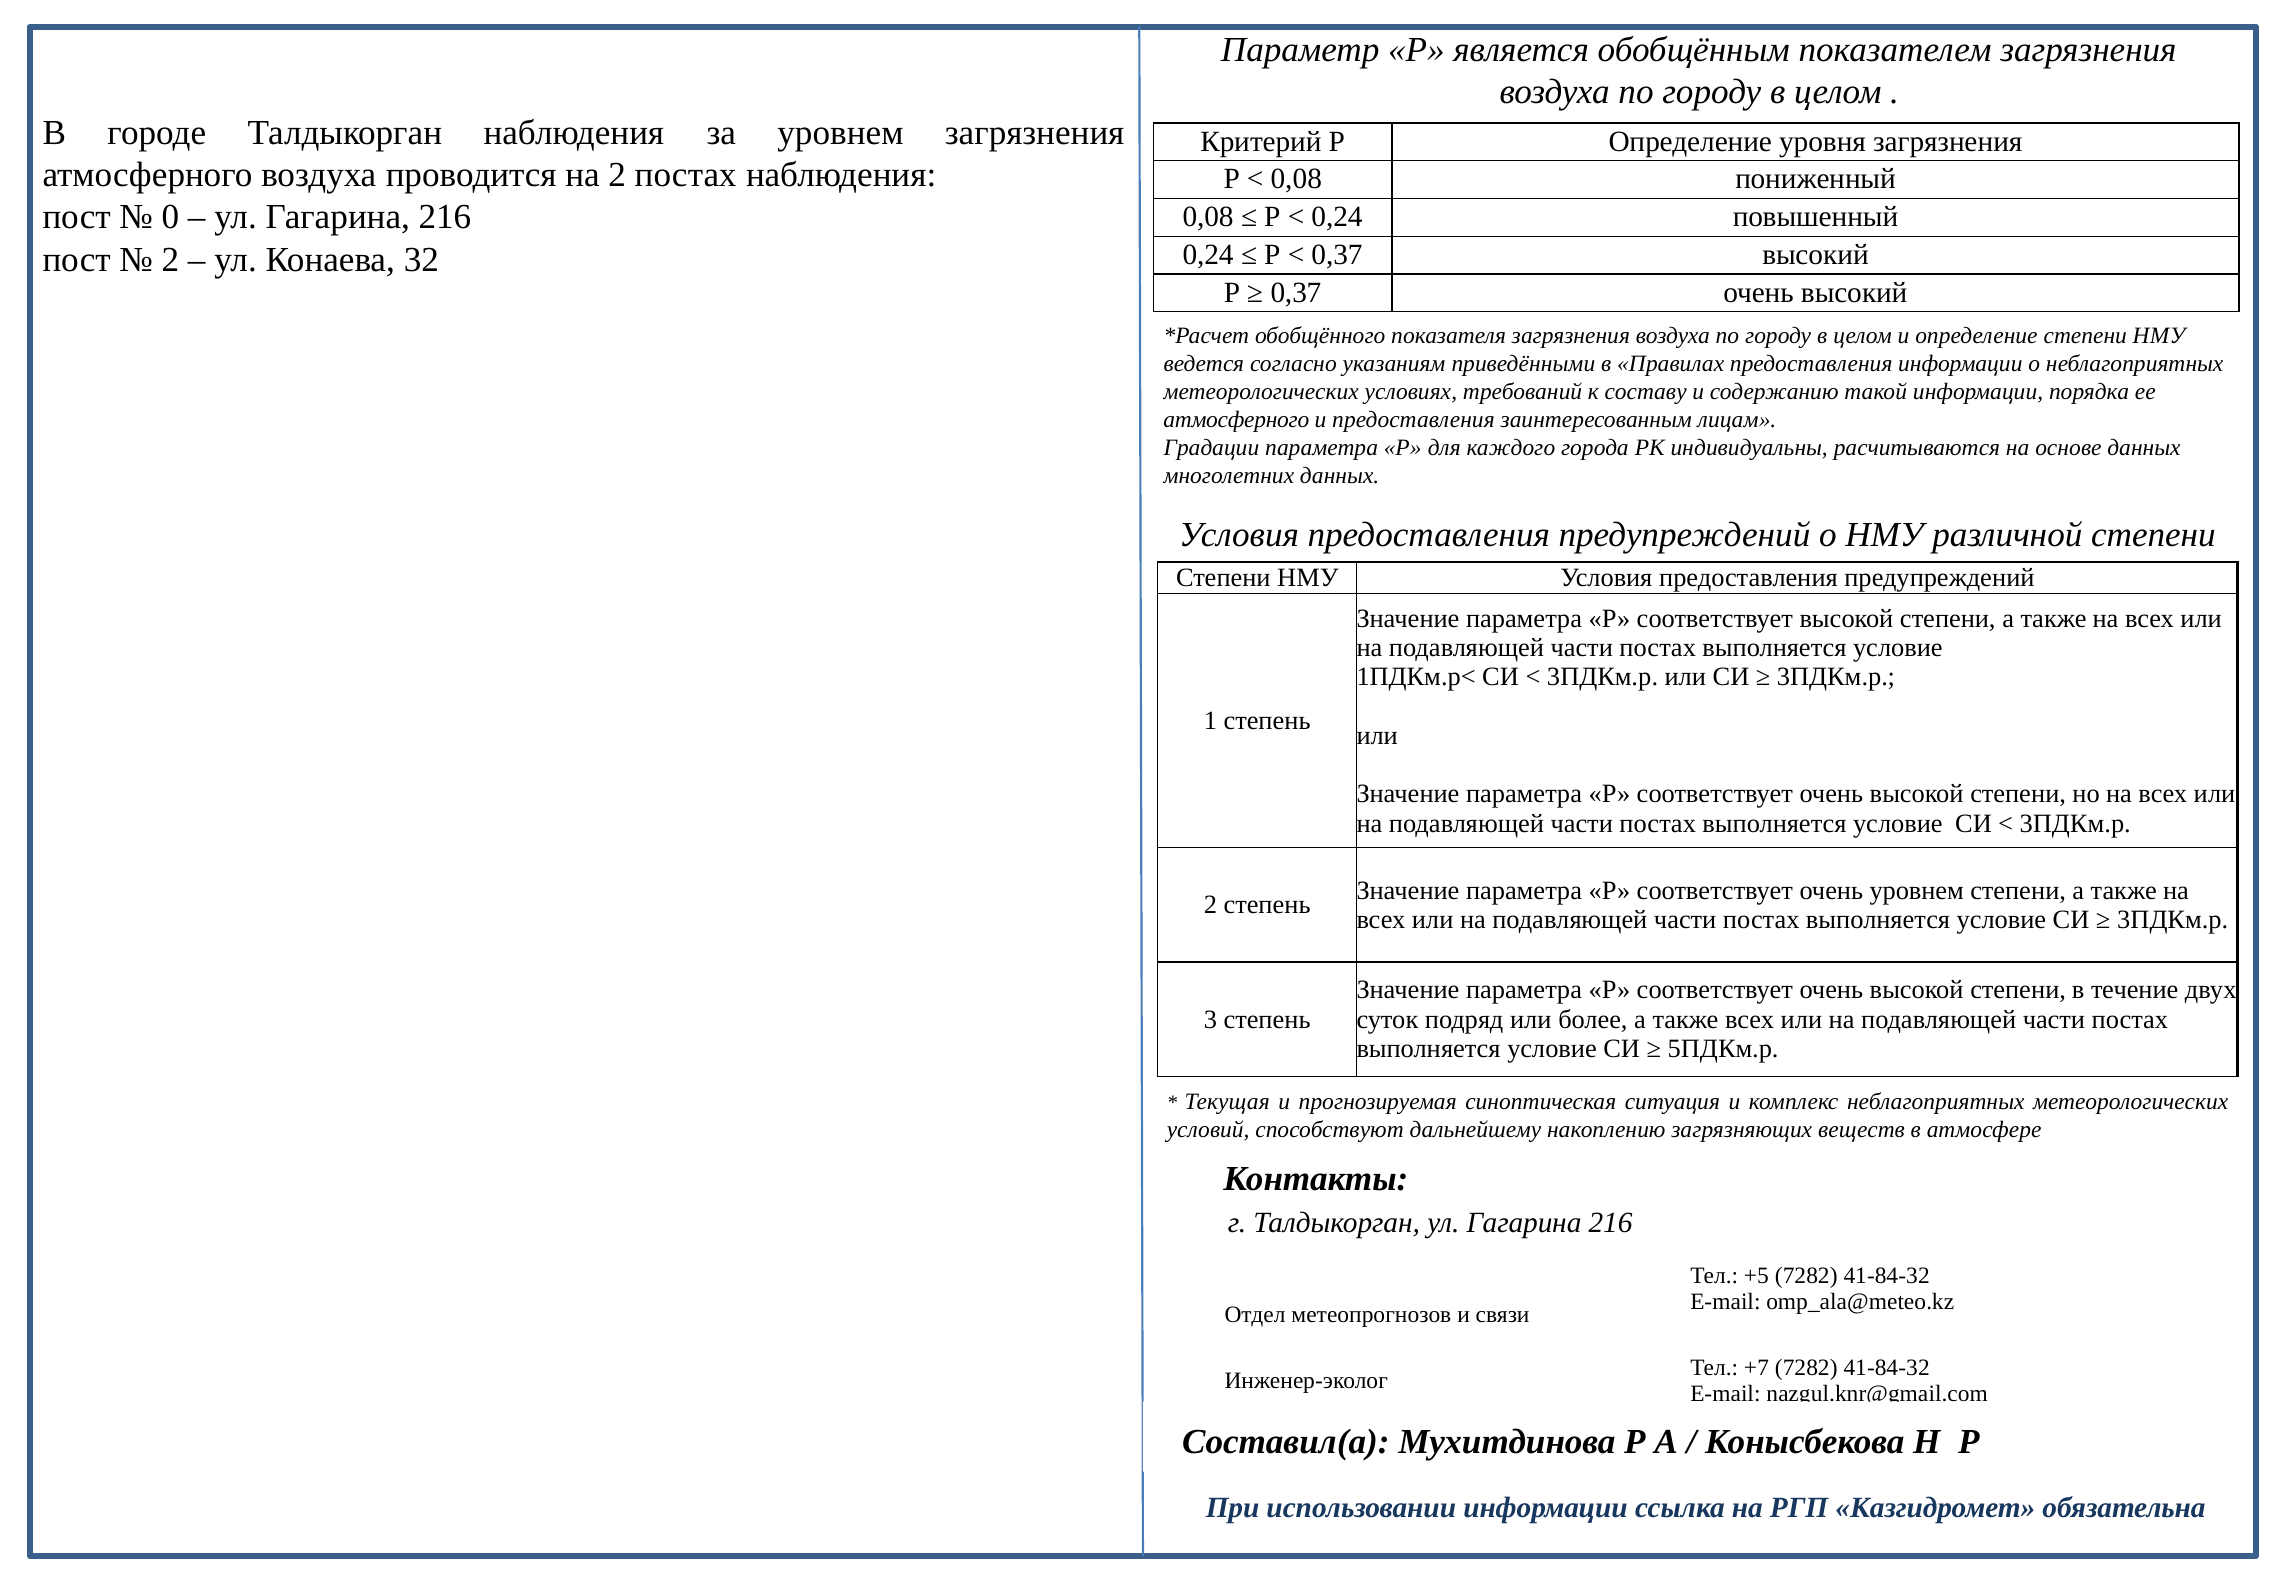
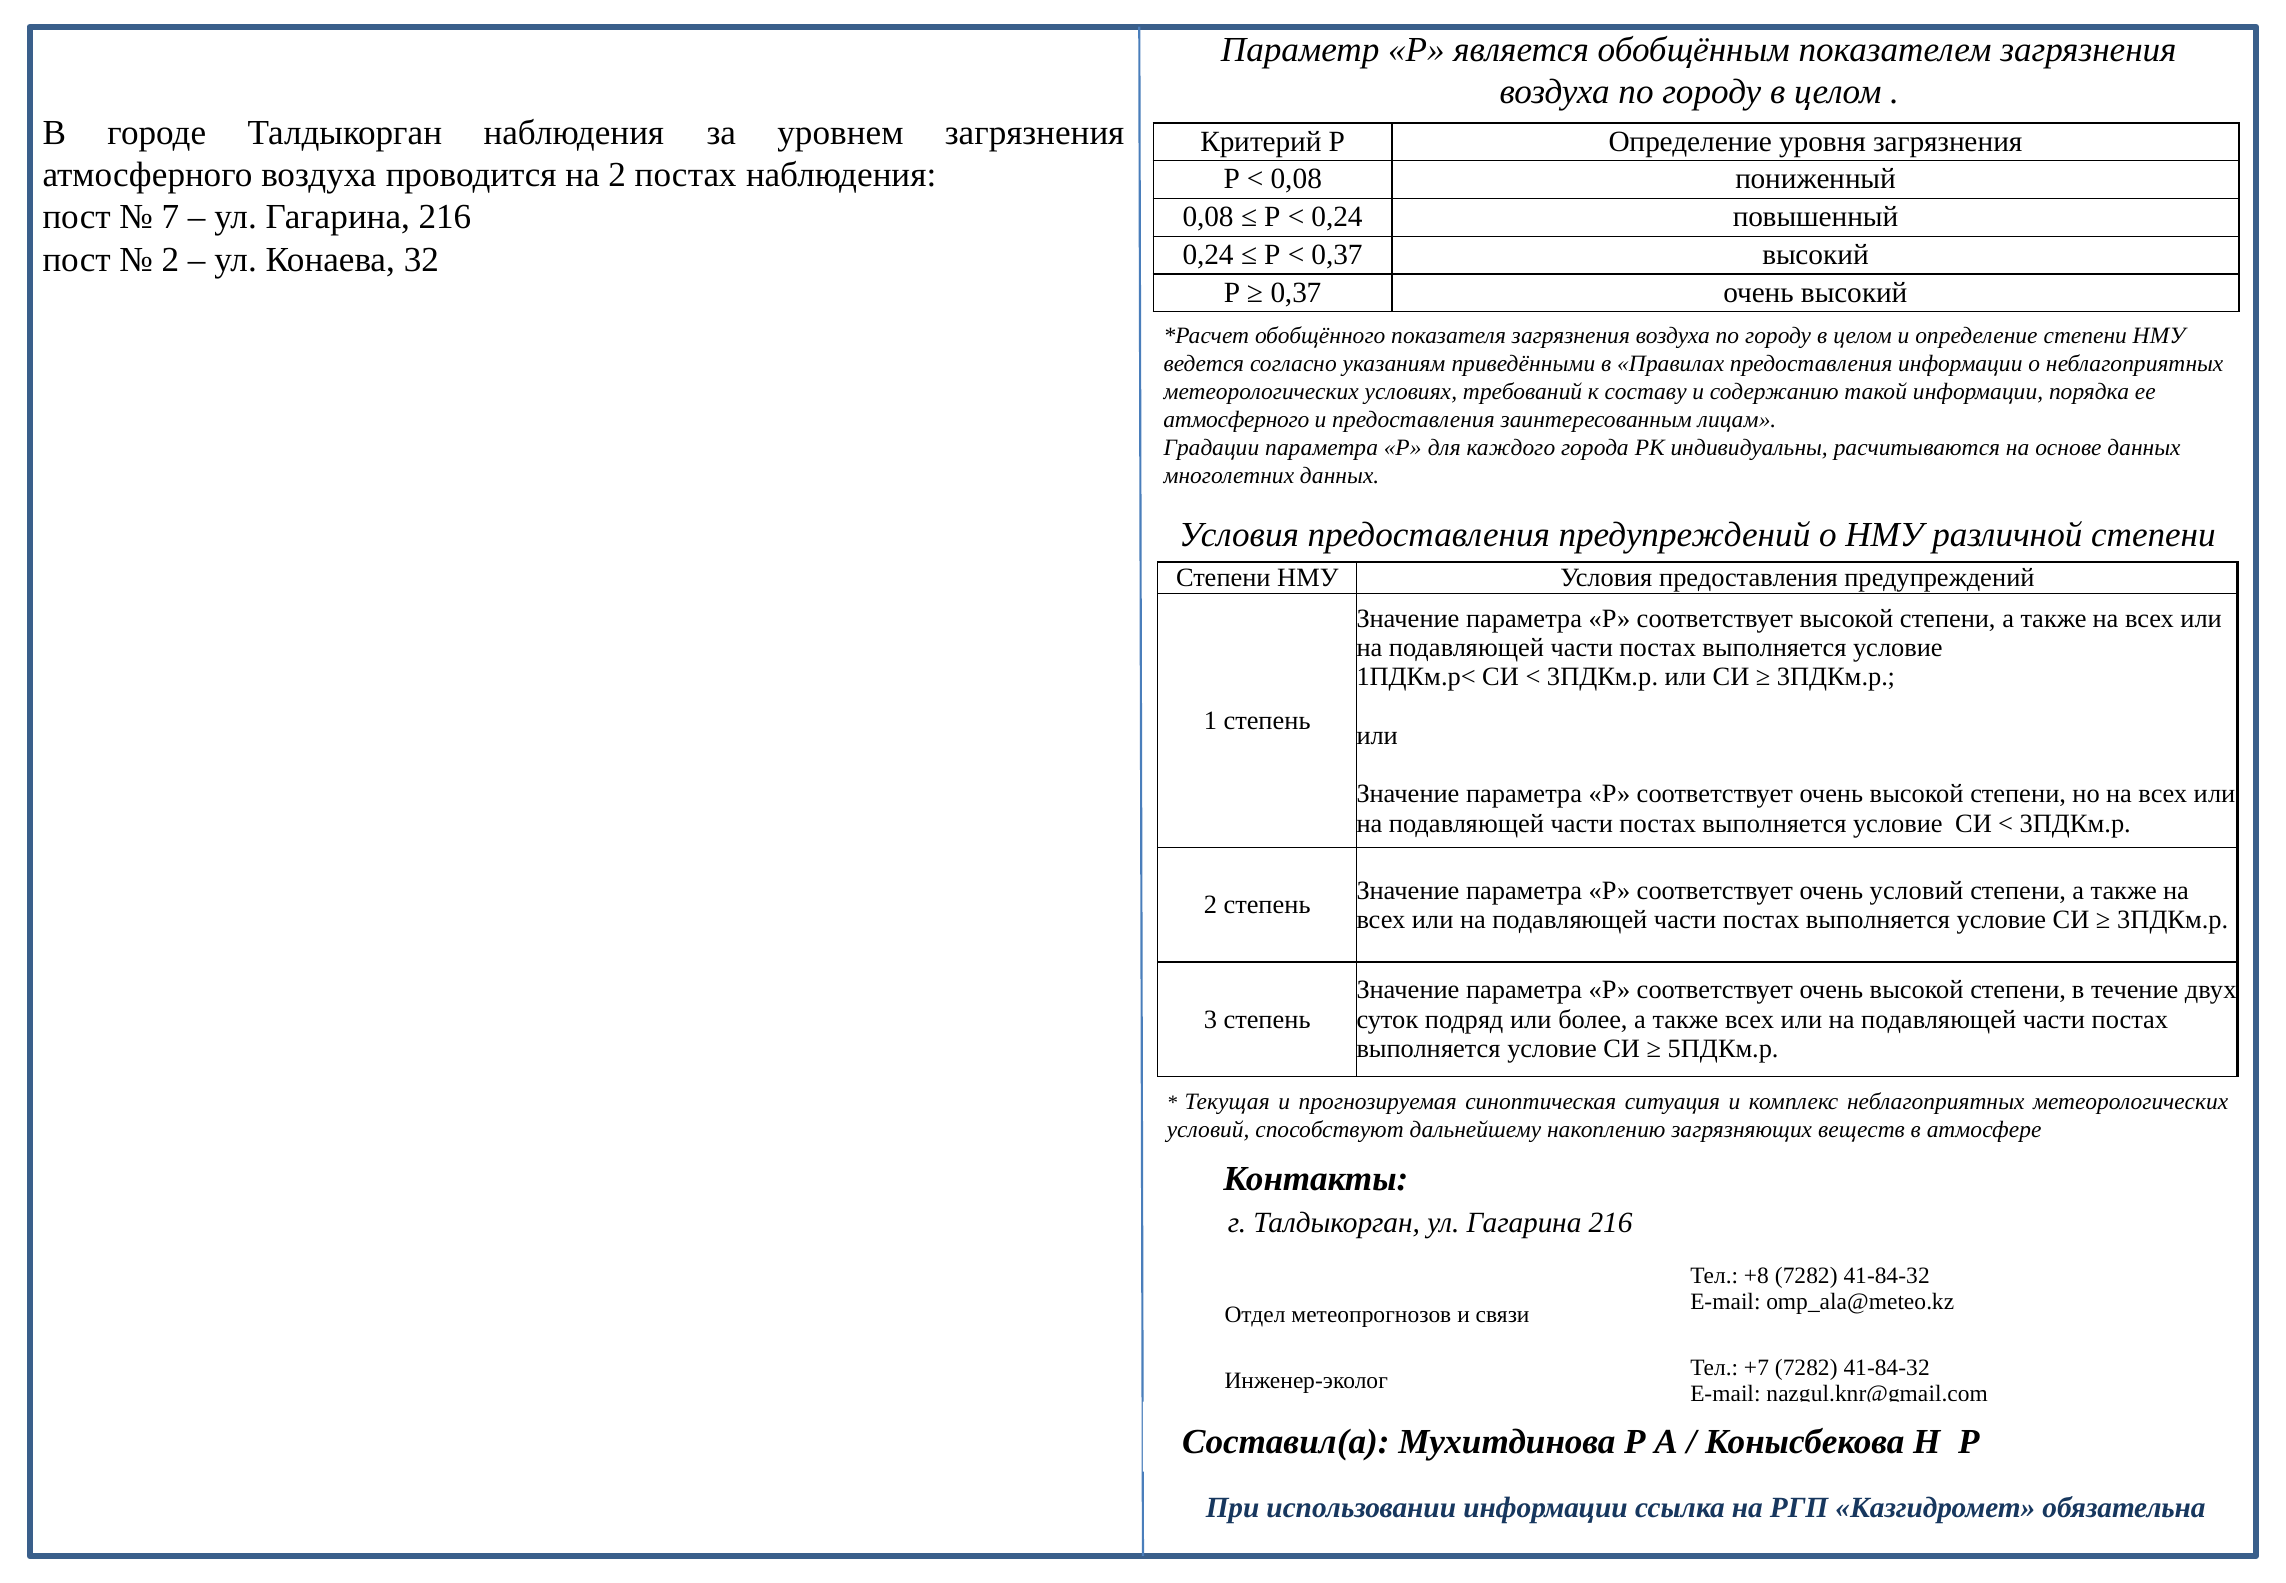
0: 0 -> 7
очень уровнем: уровнем -> условий
+5: +5 -> +8
